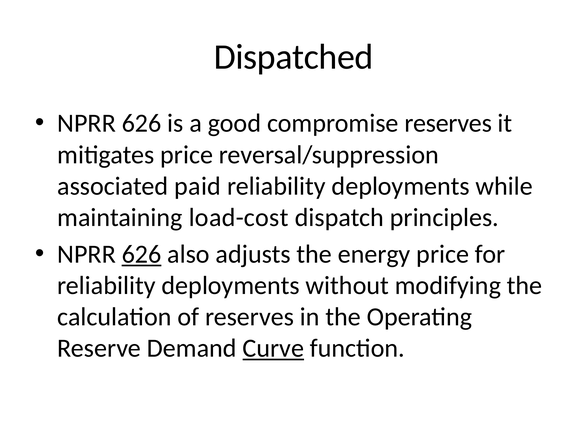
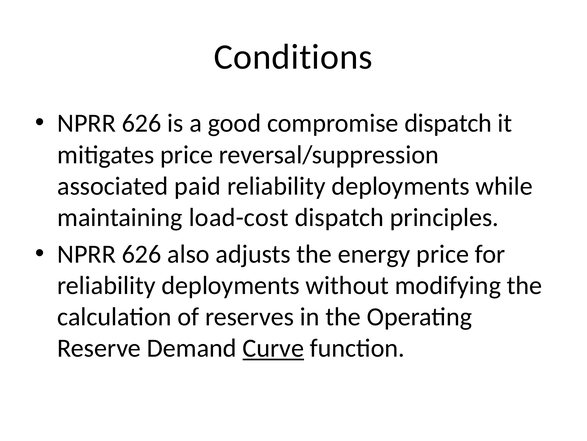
Dispatched: Dispatched -> Conditions
compromise reserves: reserves -> dispatch
626 at (142, 254) underline: present -> none
